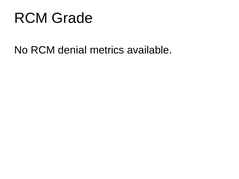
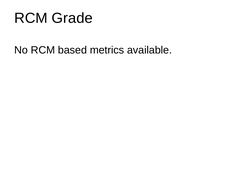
denial: denial -> based
